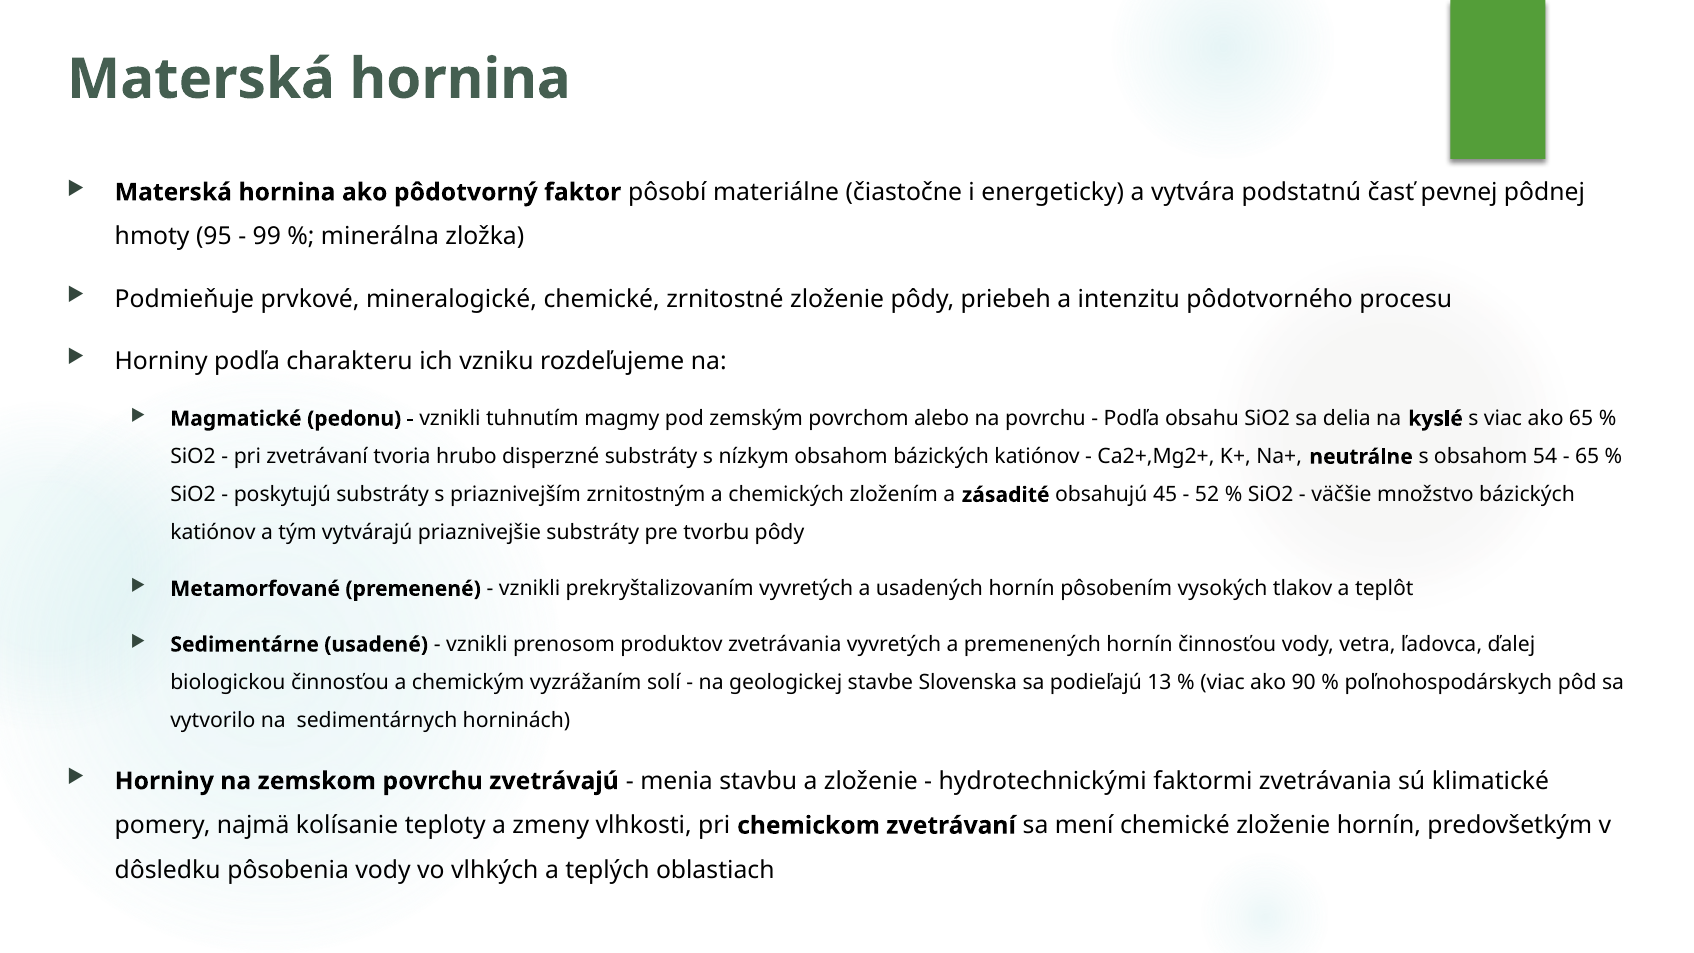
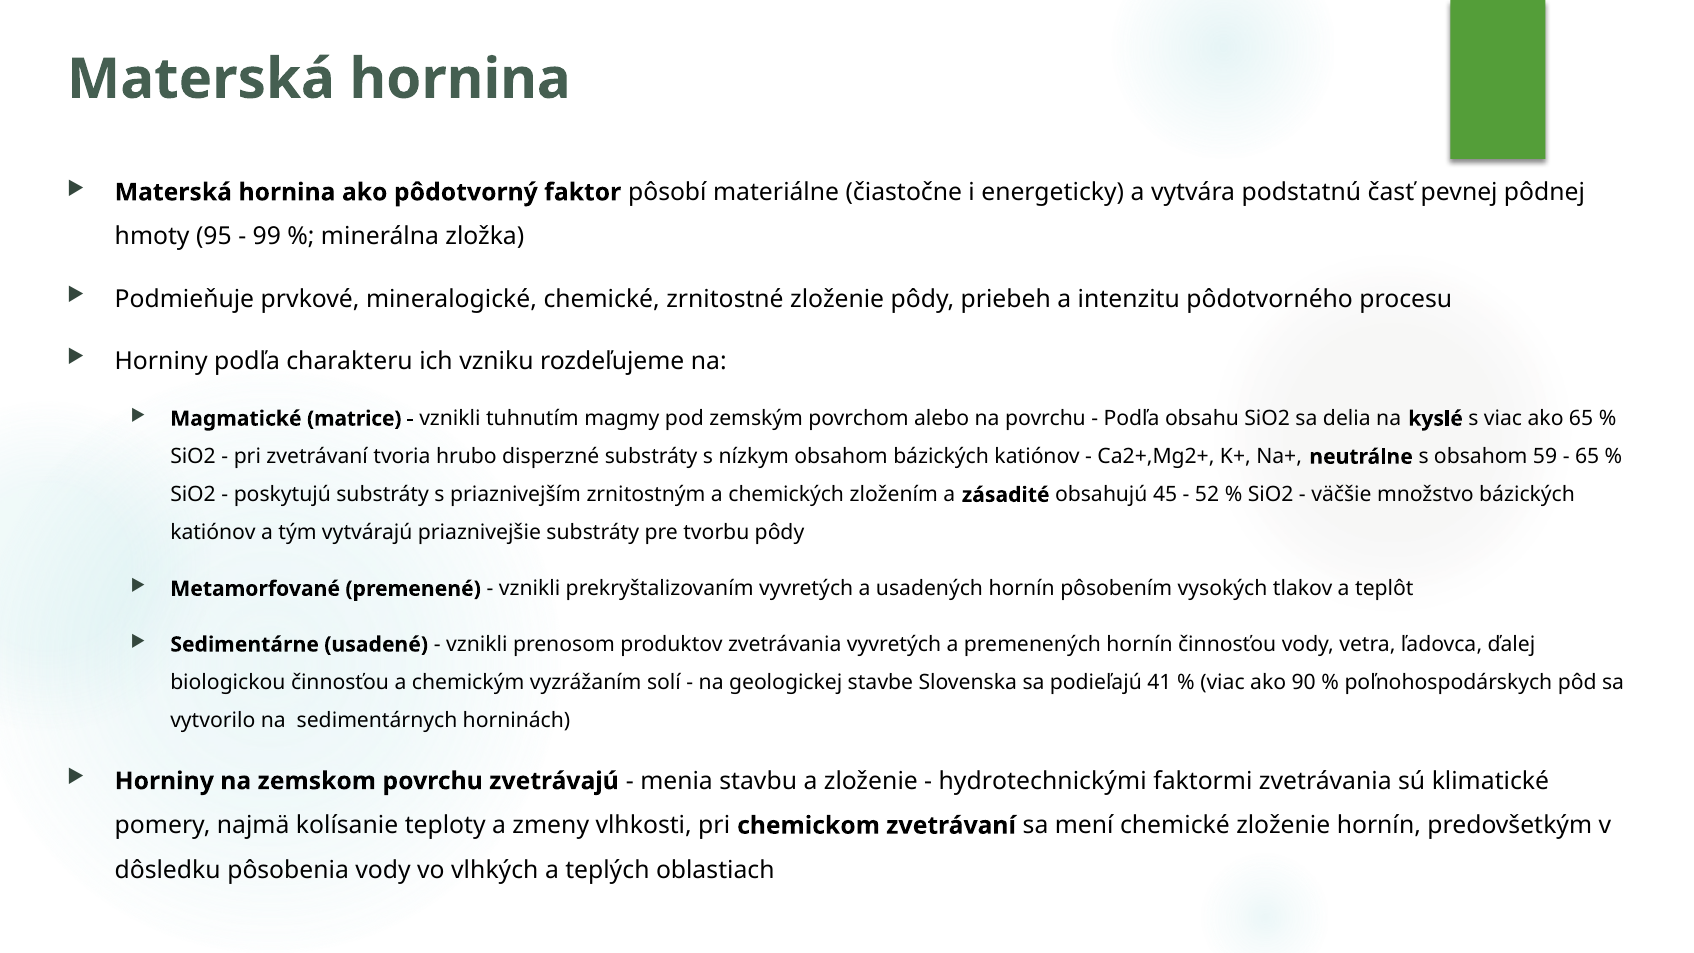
pedonu: pedonu -> matrice
54: 54 -> 59
13: 13 -> 41
